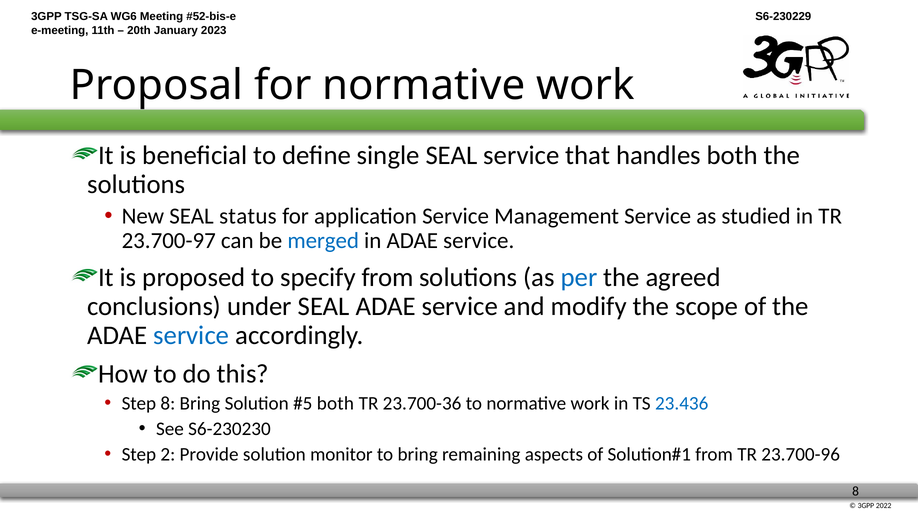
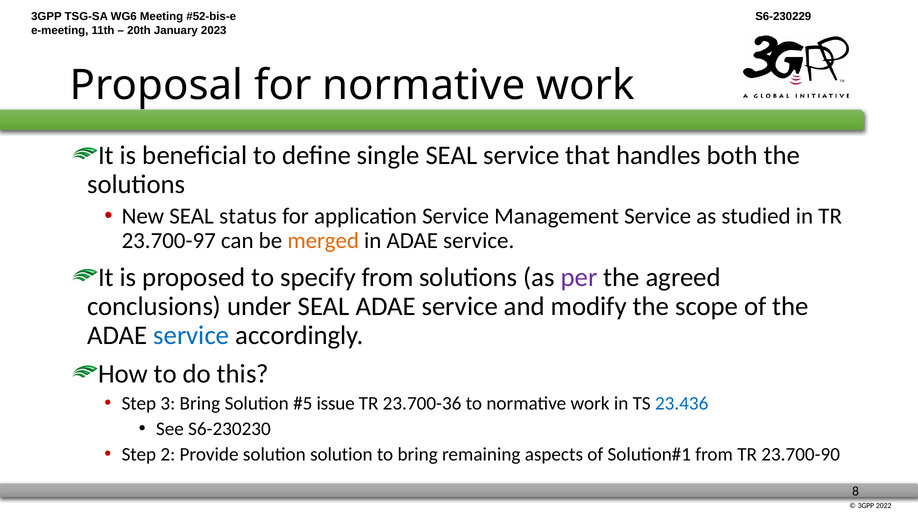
merged colour: blue -> orange
per colour: blue -> purple
Step 8: 8 -> 3
both at (335, 403): both -> issue
solution monitor: monitor -> solution
23.700-96: 23.700-96 -> 23.700-90
